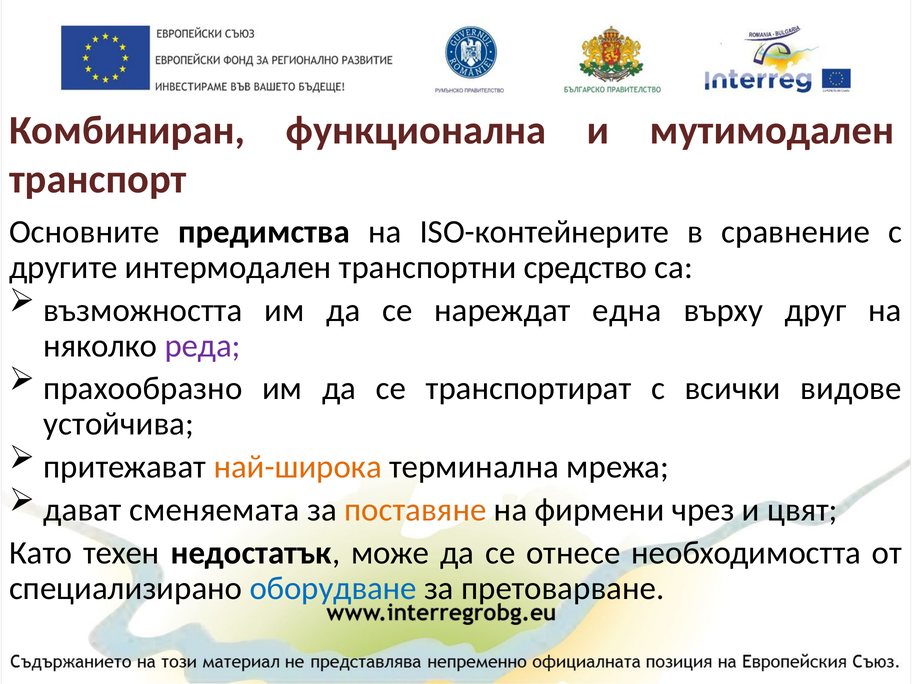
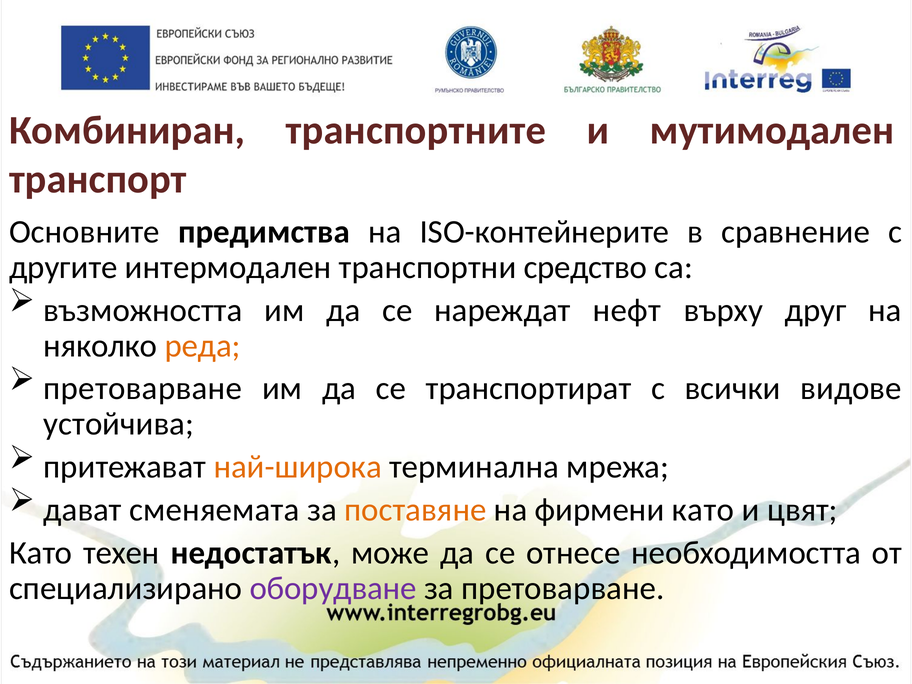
функционална: функционална -> транспортните
една: една -> нефт
реда colour: purple -> orange
прахообразно at (143, 389): прахообразно -> претоварване
фирмени чрез: чрез -> като
оборудване colour: blue -> purple
